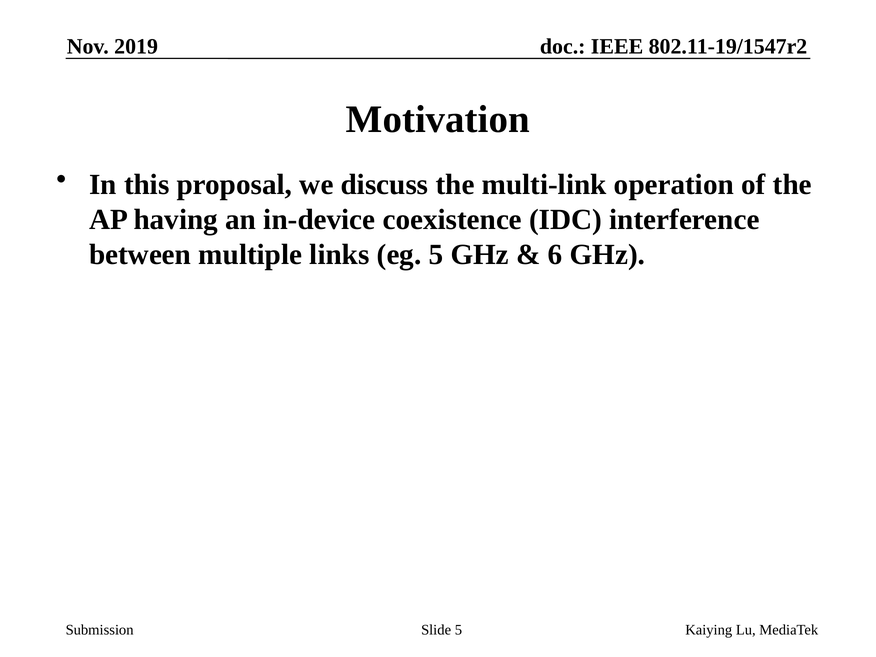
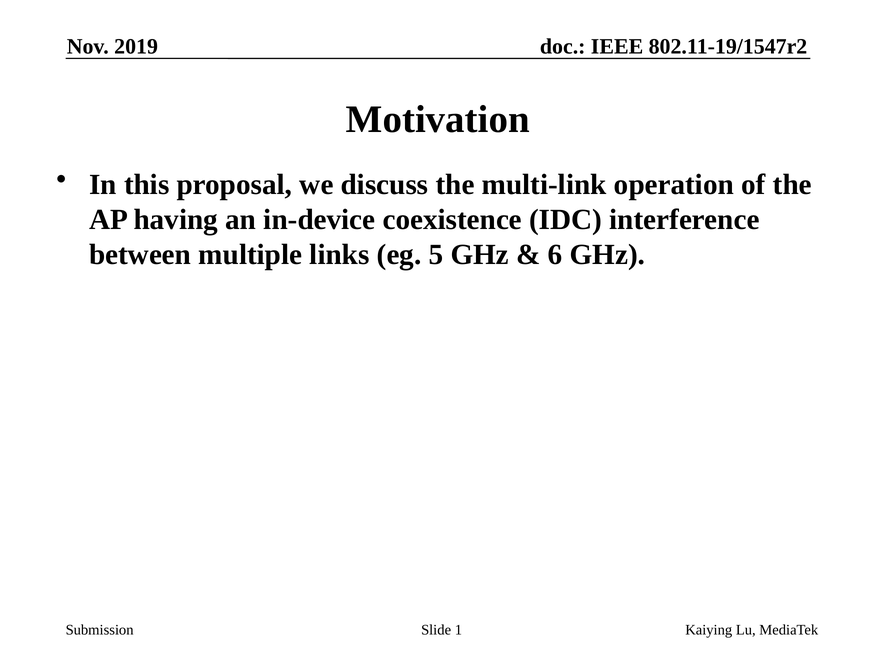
Slide 5: 5 -> 1
